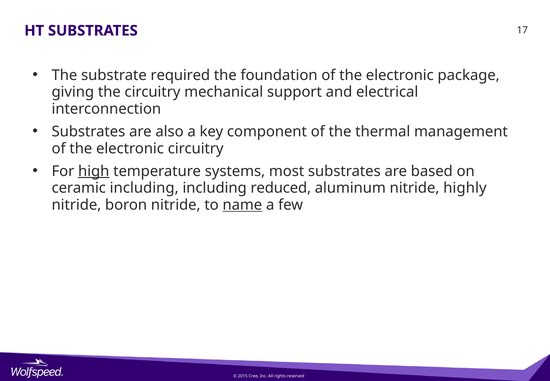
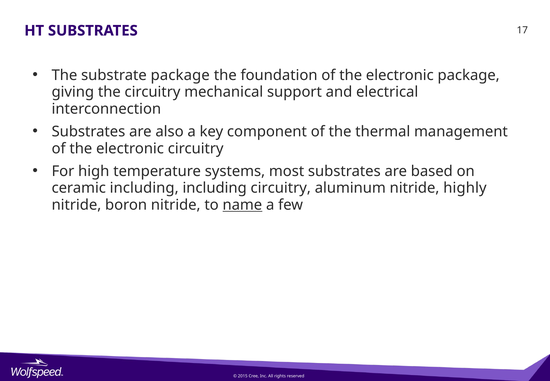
substrate required: required -> package
high underline: present -> none
including reduced: reduced -> circuitry
